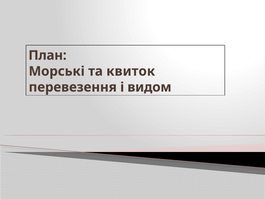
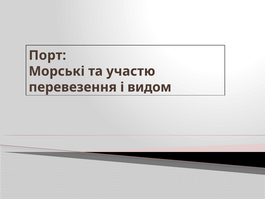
План: План -> Порт
квиток: квиток -> участю
